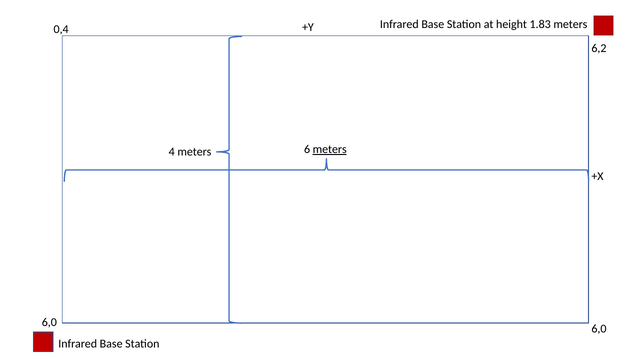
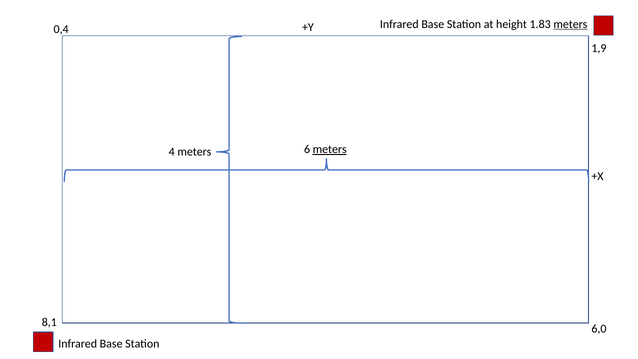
meters at (570, 24) underline: none -> present
6,2: 6,2 -> 1,9
6,0 at (49, 322): 6,0 -> 8,1
